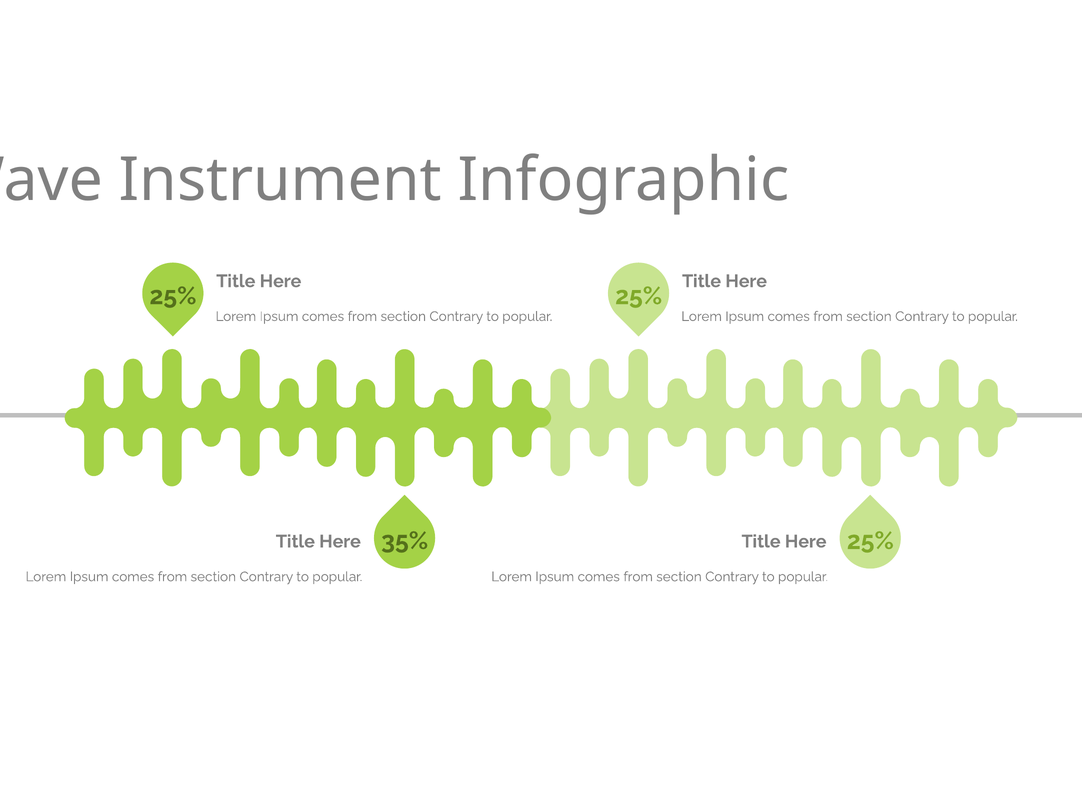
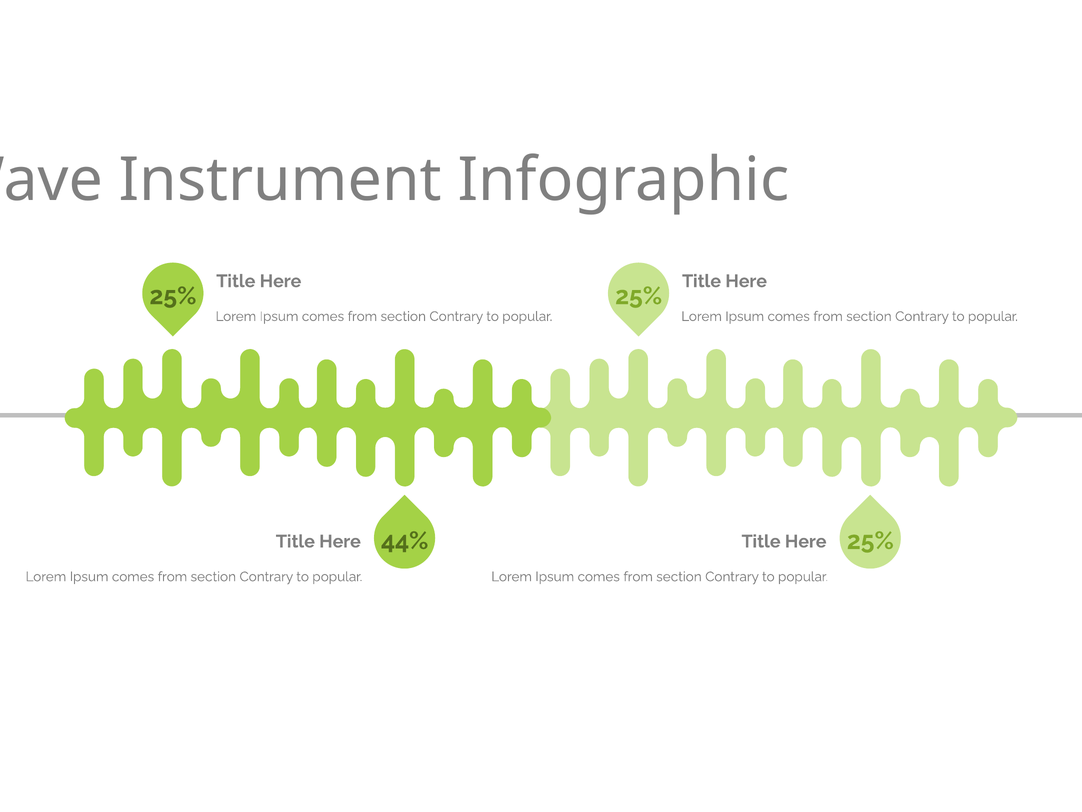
35%: 35% -> 44%
